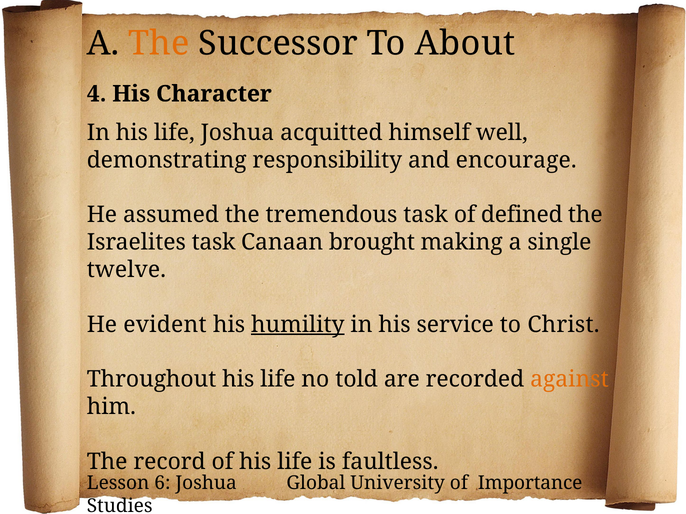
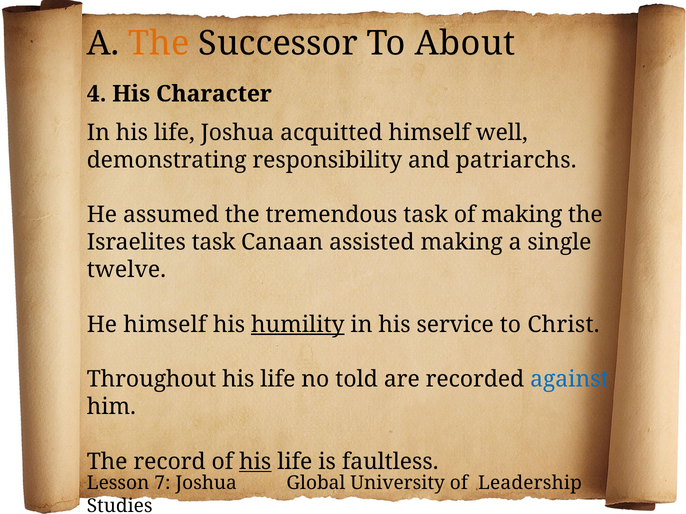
encourage: encourage -> patriarchs
of defined: defined -> making
brought: brought -> assisted
He evident: evident -> himself
against colour: orange -> blue
his at (255, 462) underline: none -> present
6: 6 -> 7
Importance: Importance -> Leadership
